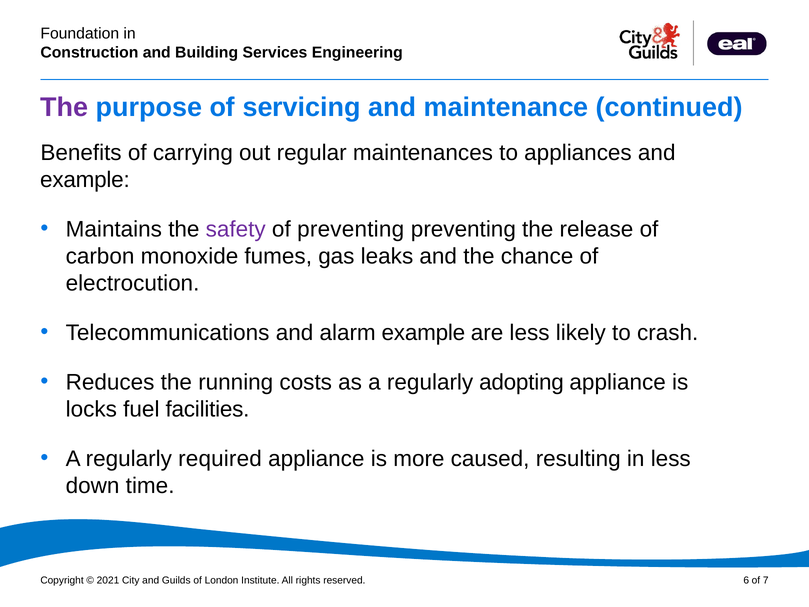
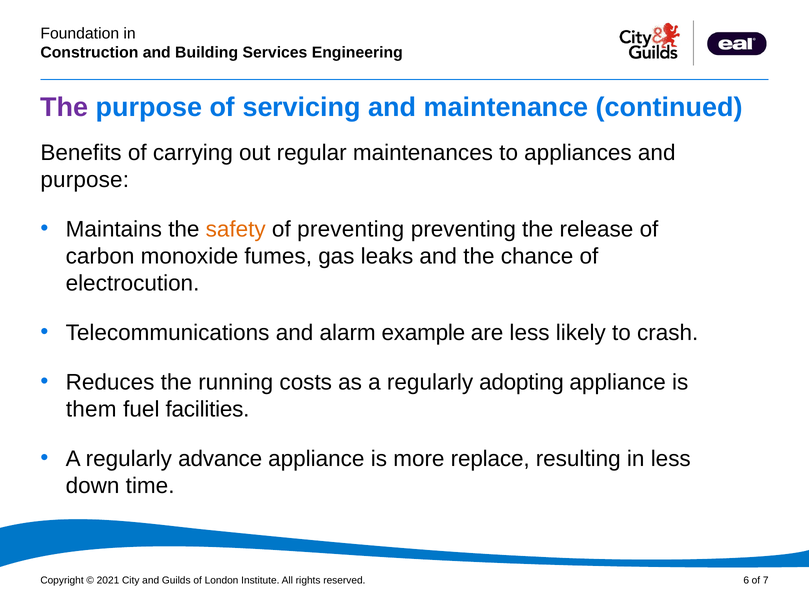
example at (85, 180): example -> purpose
safety colour: purple -> orange
locks: locks -> them
required: required -> advance
caused: caused -> replace
